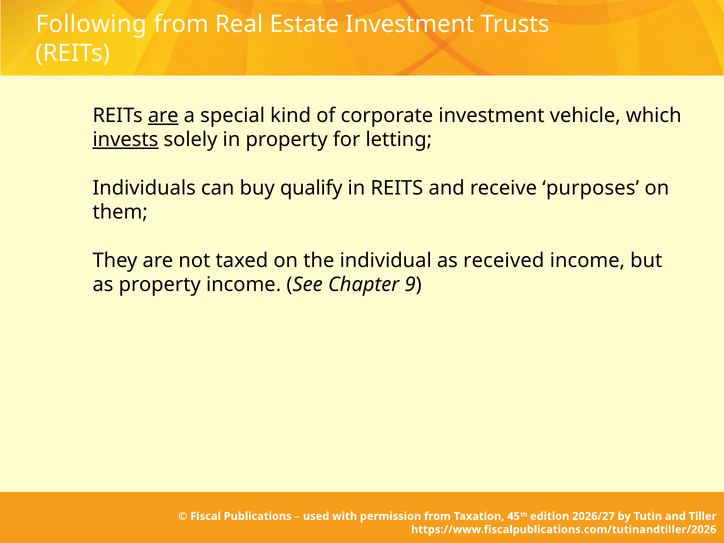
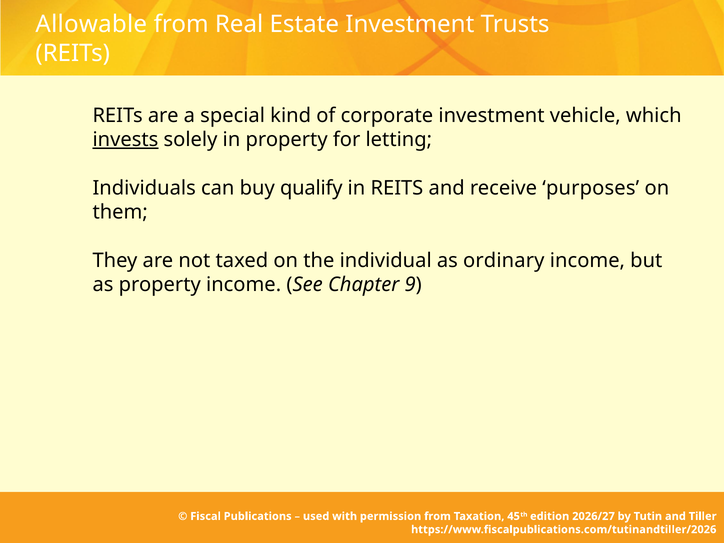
Following: Following -> Allowable
are at (163, 116) underline: present -> none
received: received -> ordinary
